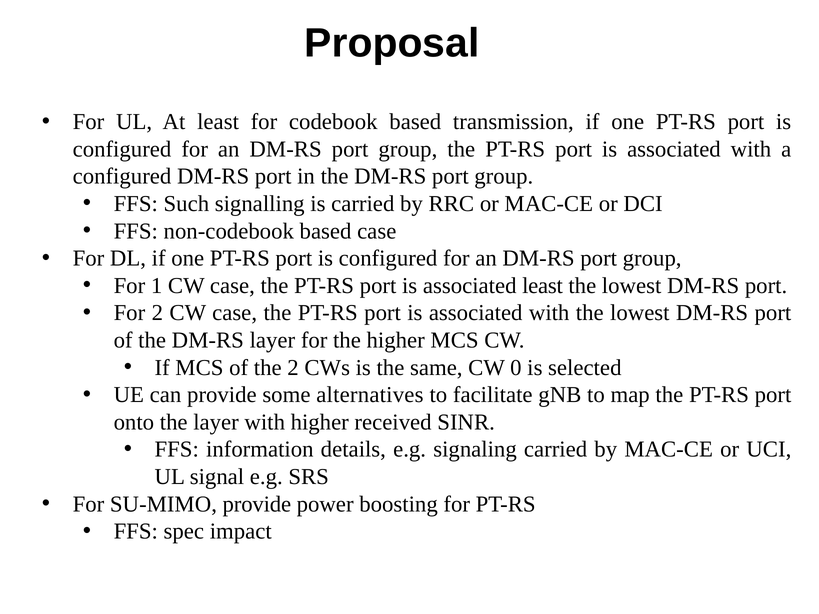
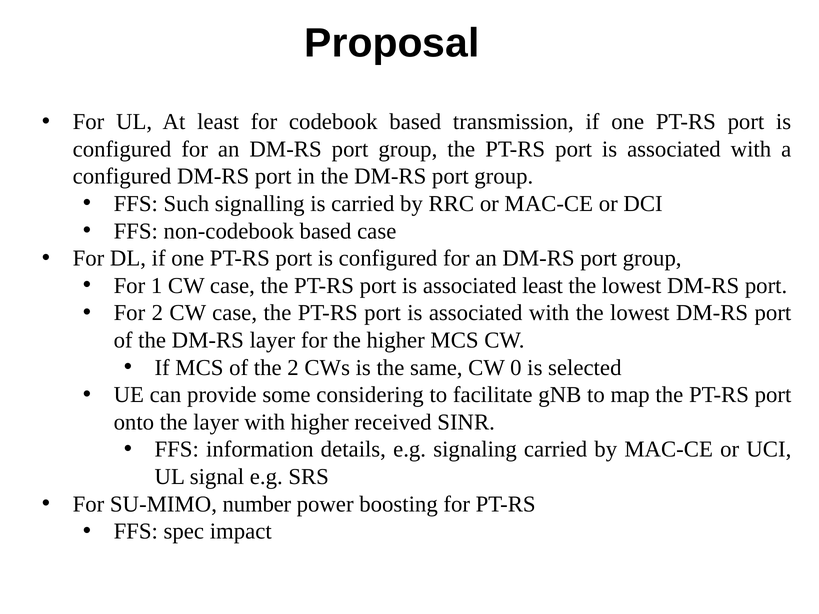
alternatives: alternatives -> considering
SU-MIMO provide: provide -> number
